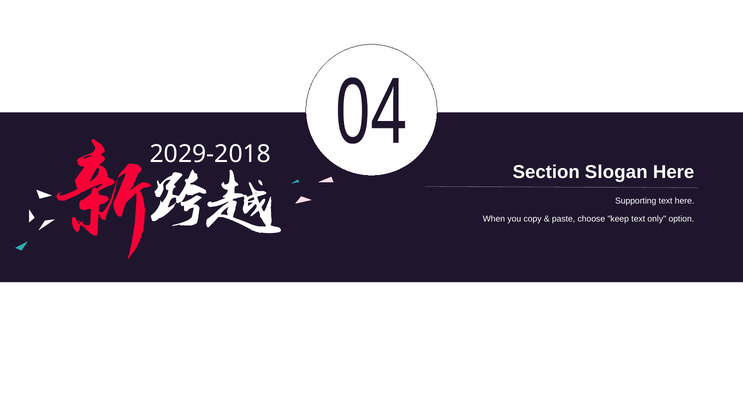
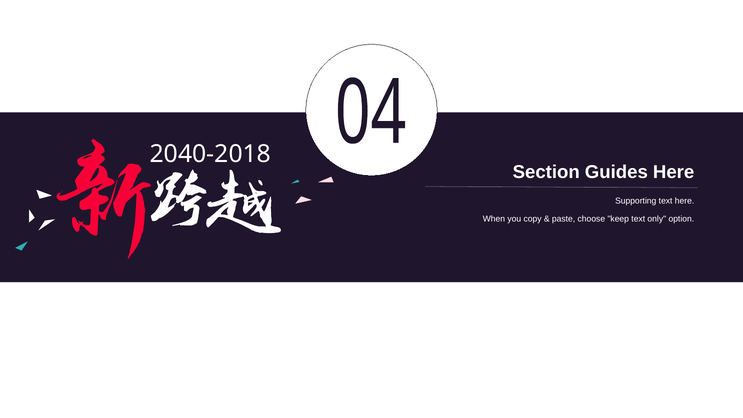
2029-2018: 2029-2018 -> 2040-2018
Slogan: Slogan -> Guides
